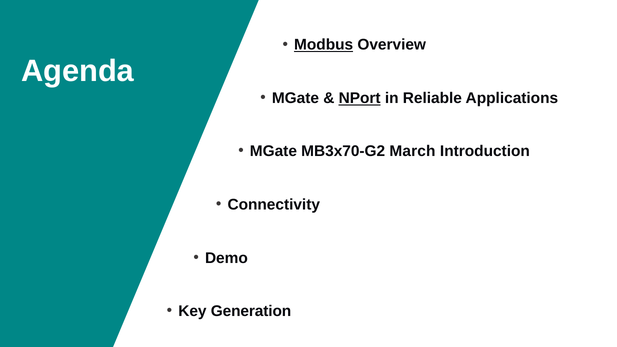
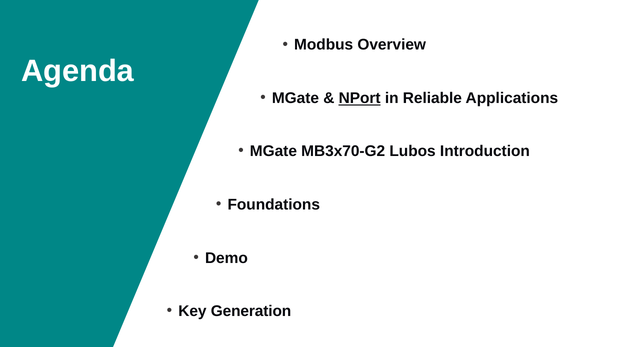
Modbus underline: present -> none
March: March -> Lubos
Connectivity: Connectivity -> Foundations
